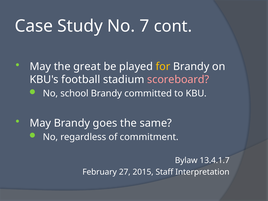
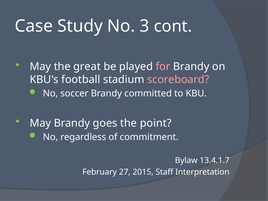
7: 7 -> 3
for colour: yellow -> pink
school: school -> soccer
same: same -> point
